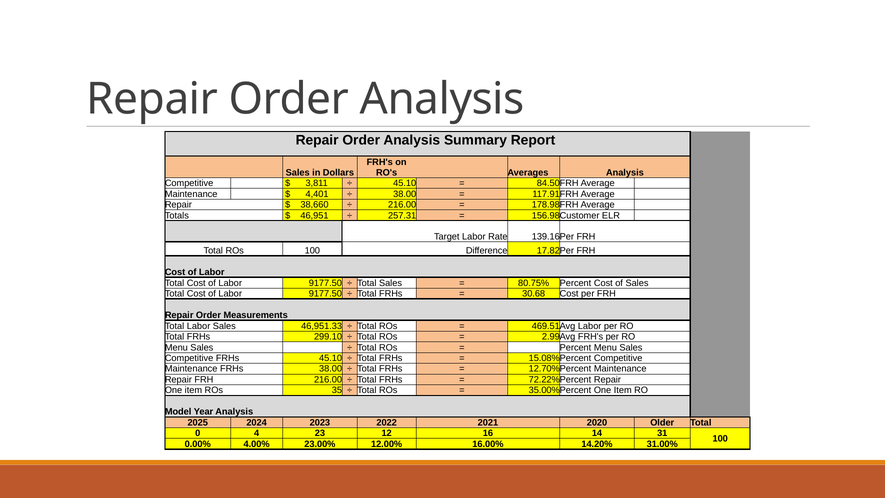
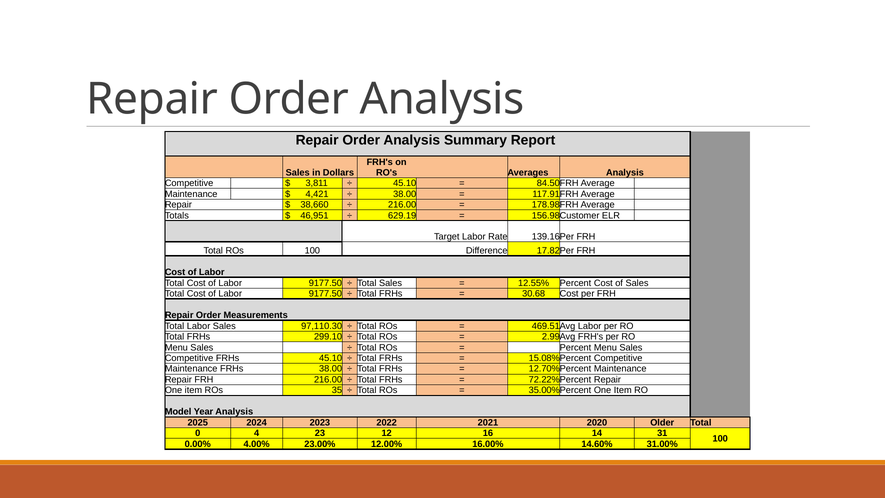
4,401: 4,401 -> 4,421
257.31: 257.31 -> 629.19
80.75%: 80.75% -> 12.55%
46,951.33: 46,951.33 -> 97,110.30
14.20%: 14.20% -> 14.60%
